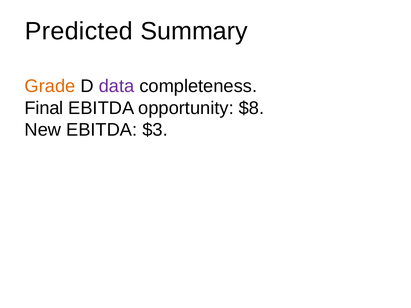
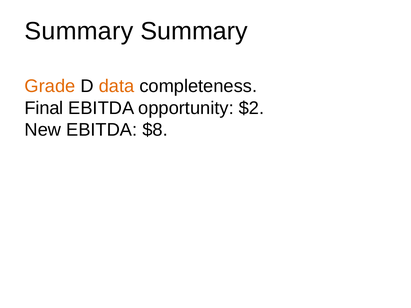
Predicted at (79, 31): Predicted -> Summary
data colour: purple -> orange
$8: $8 -> $2
$3: $3 -> $8
